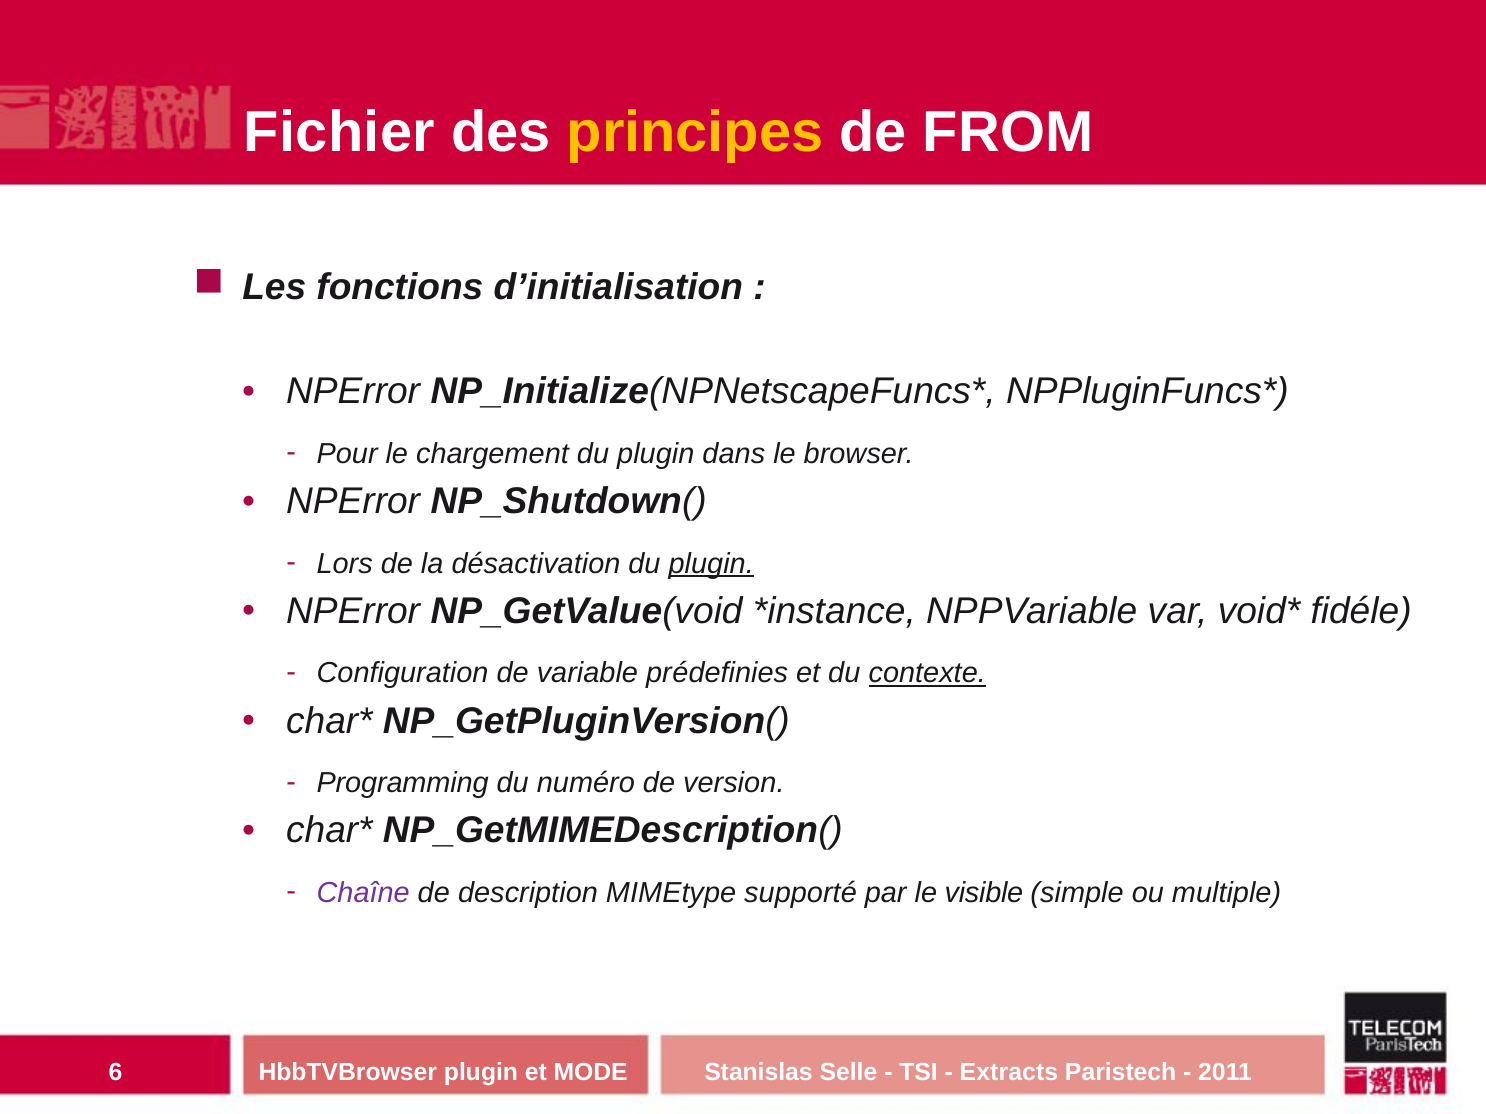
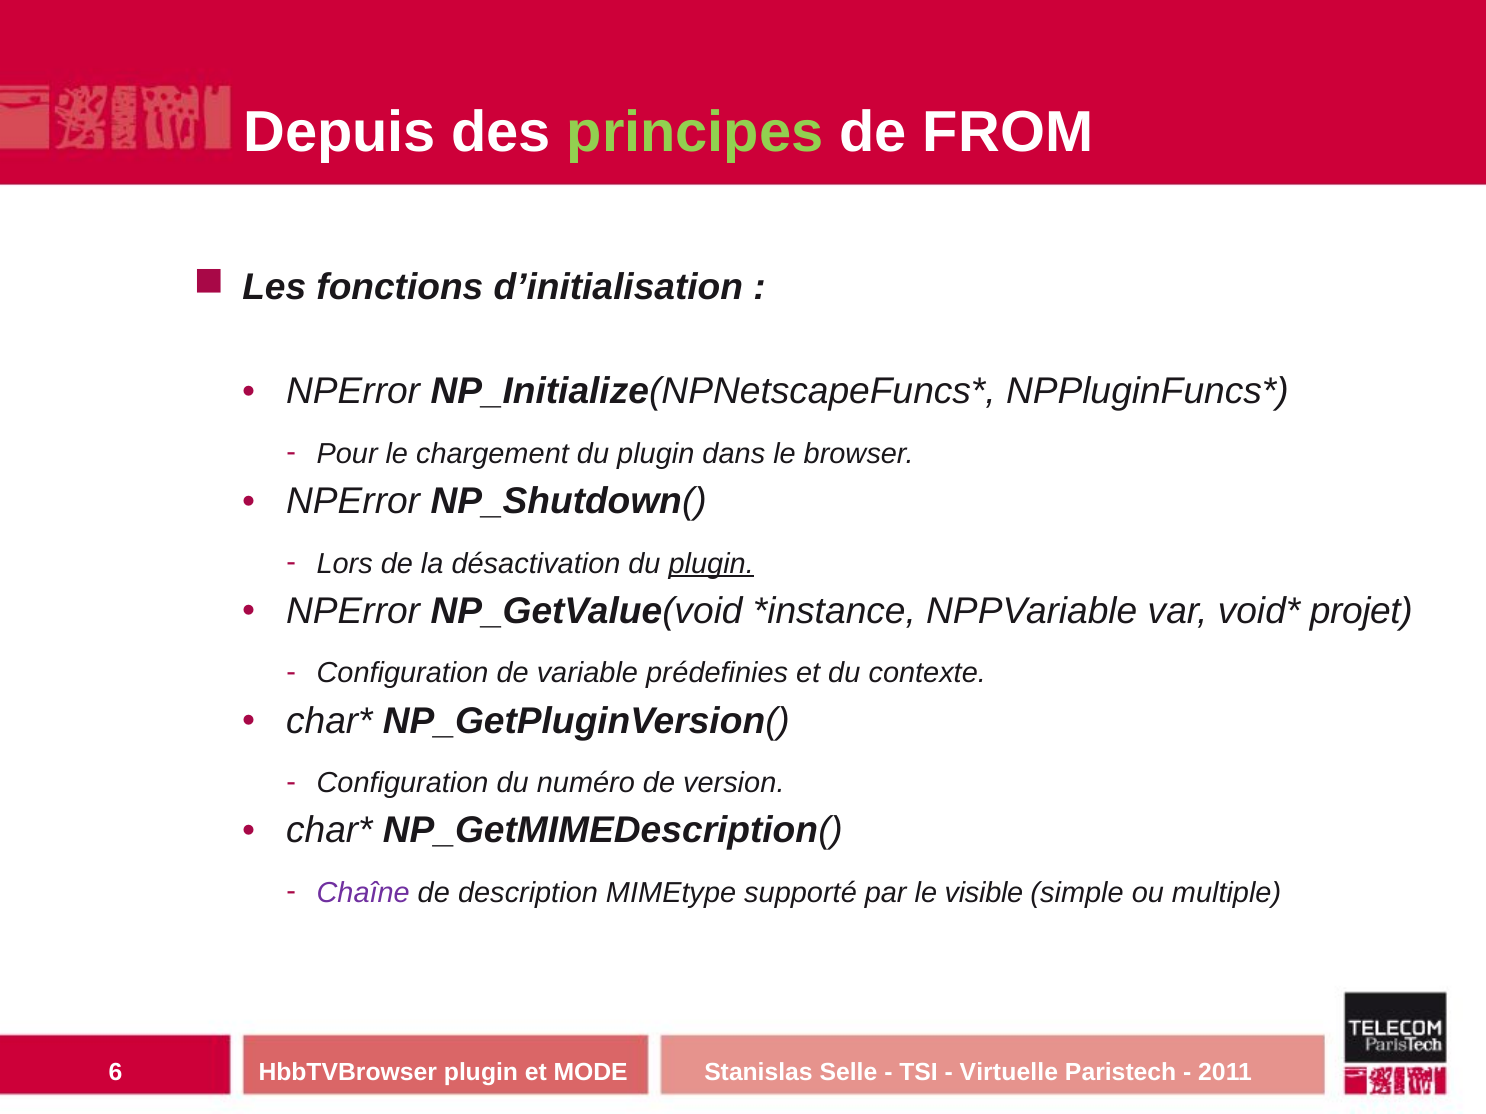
Fichier: Fichier -> Depuis
principes colour: yellow -> light green
fidéle: fidéle -> projet
contexte underline: present -> none
Programming at (403, 783): Programming -> Configuration
Extracts: Extracts -> Virtuelle
